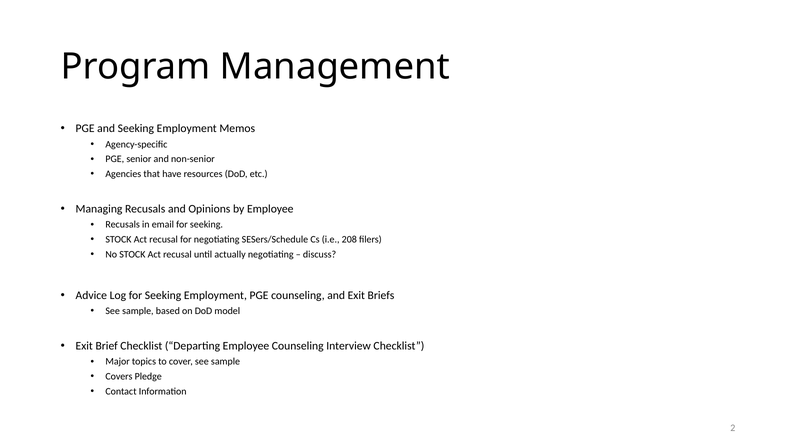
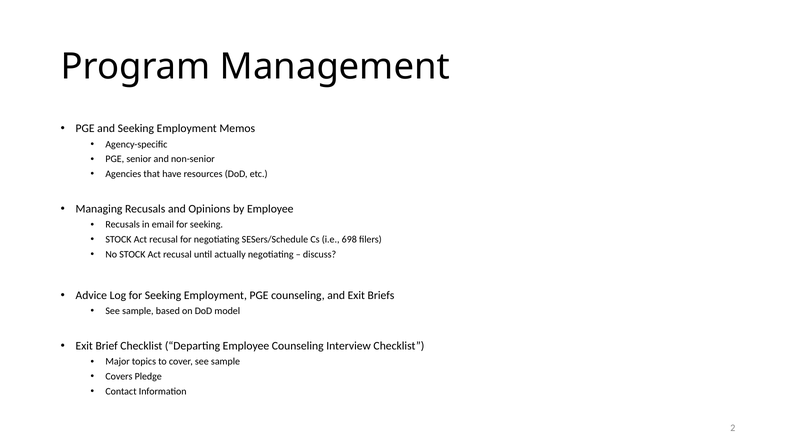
208: 208 -> 698
